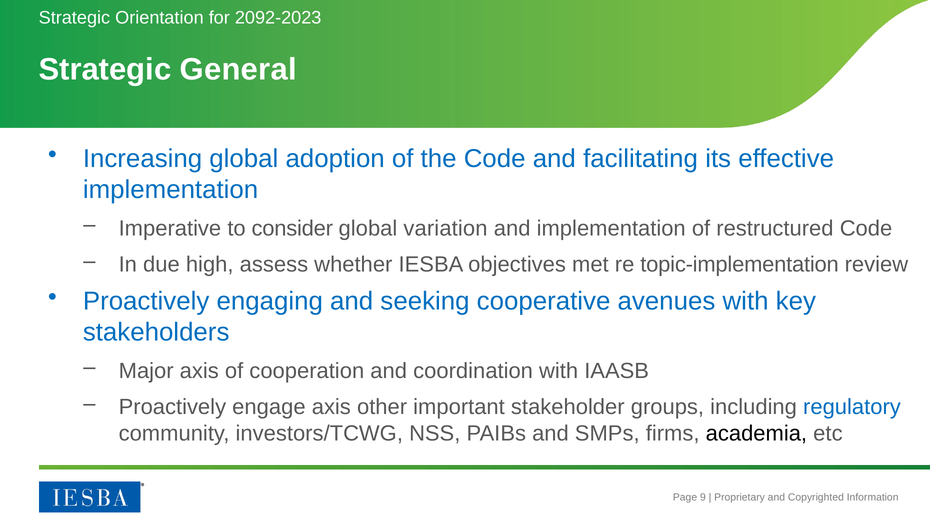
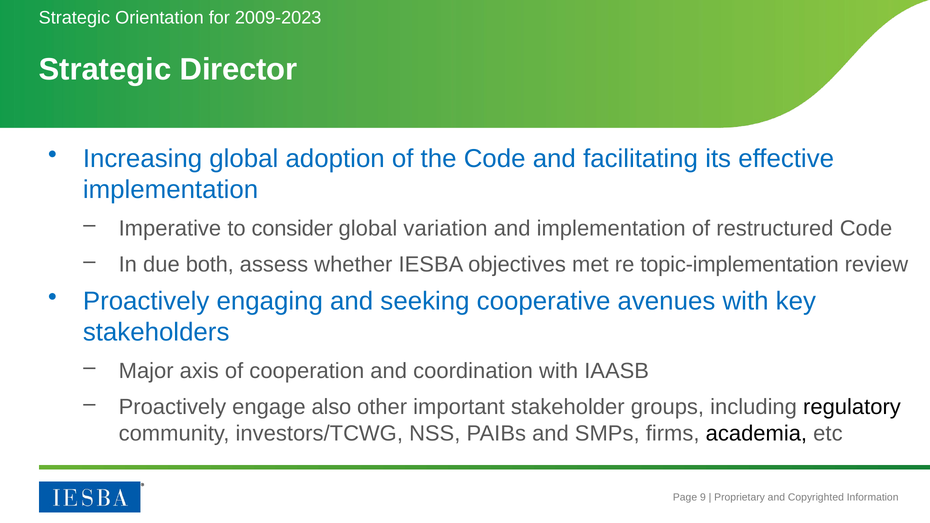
2092-2023: 2092-2023 -> 2009-2023
General: General -> Director
high: high -> both
engage axis: axis -> also
regulatory colour: blue -> black
